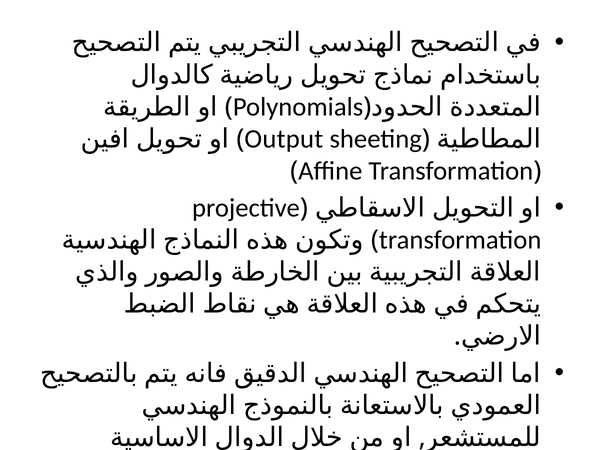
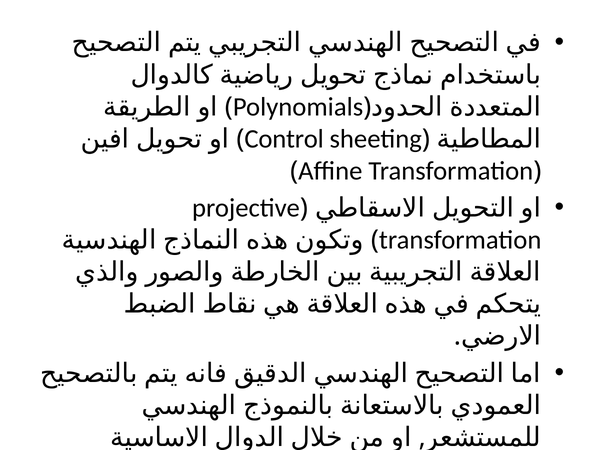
Output: Output -> Control
